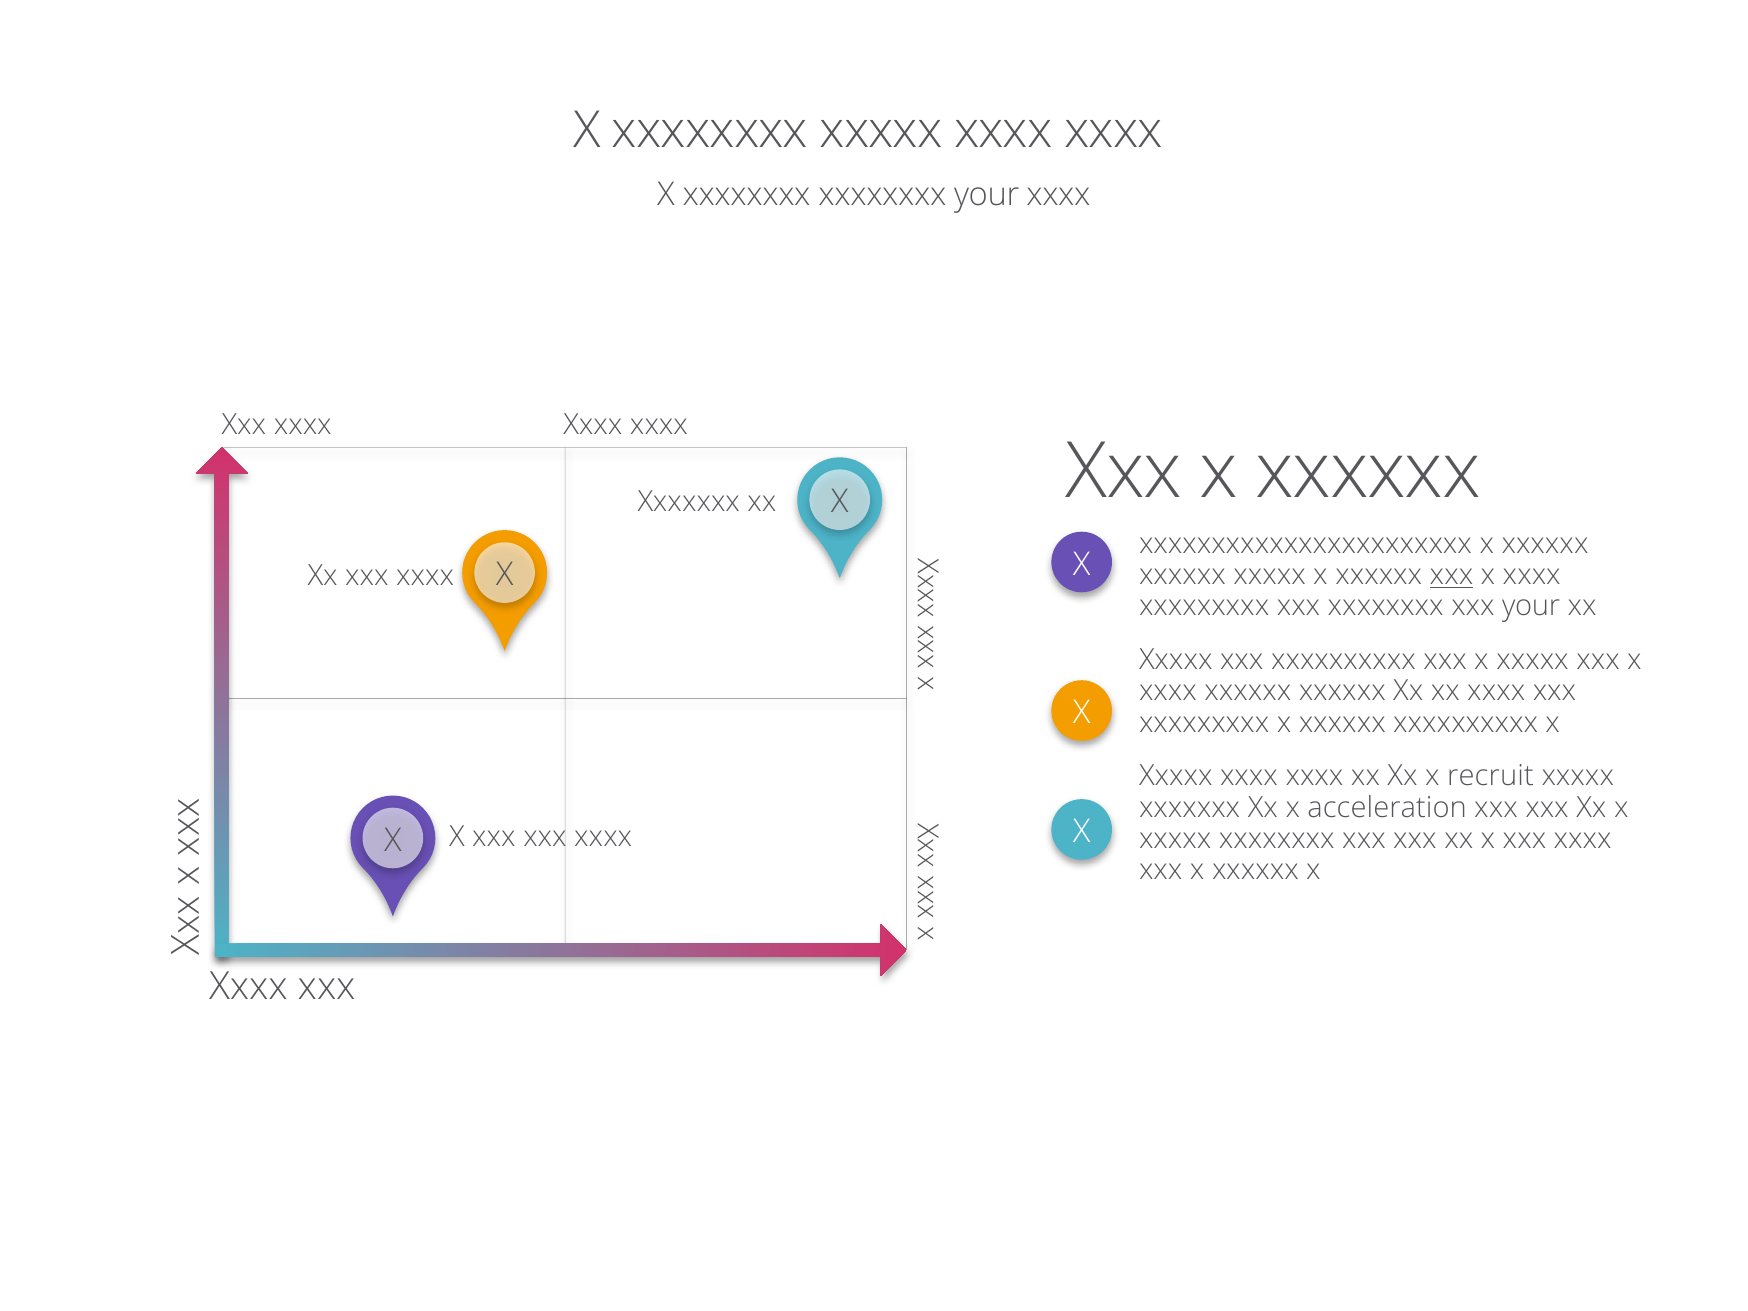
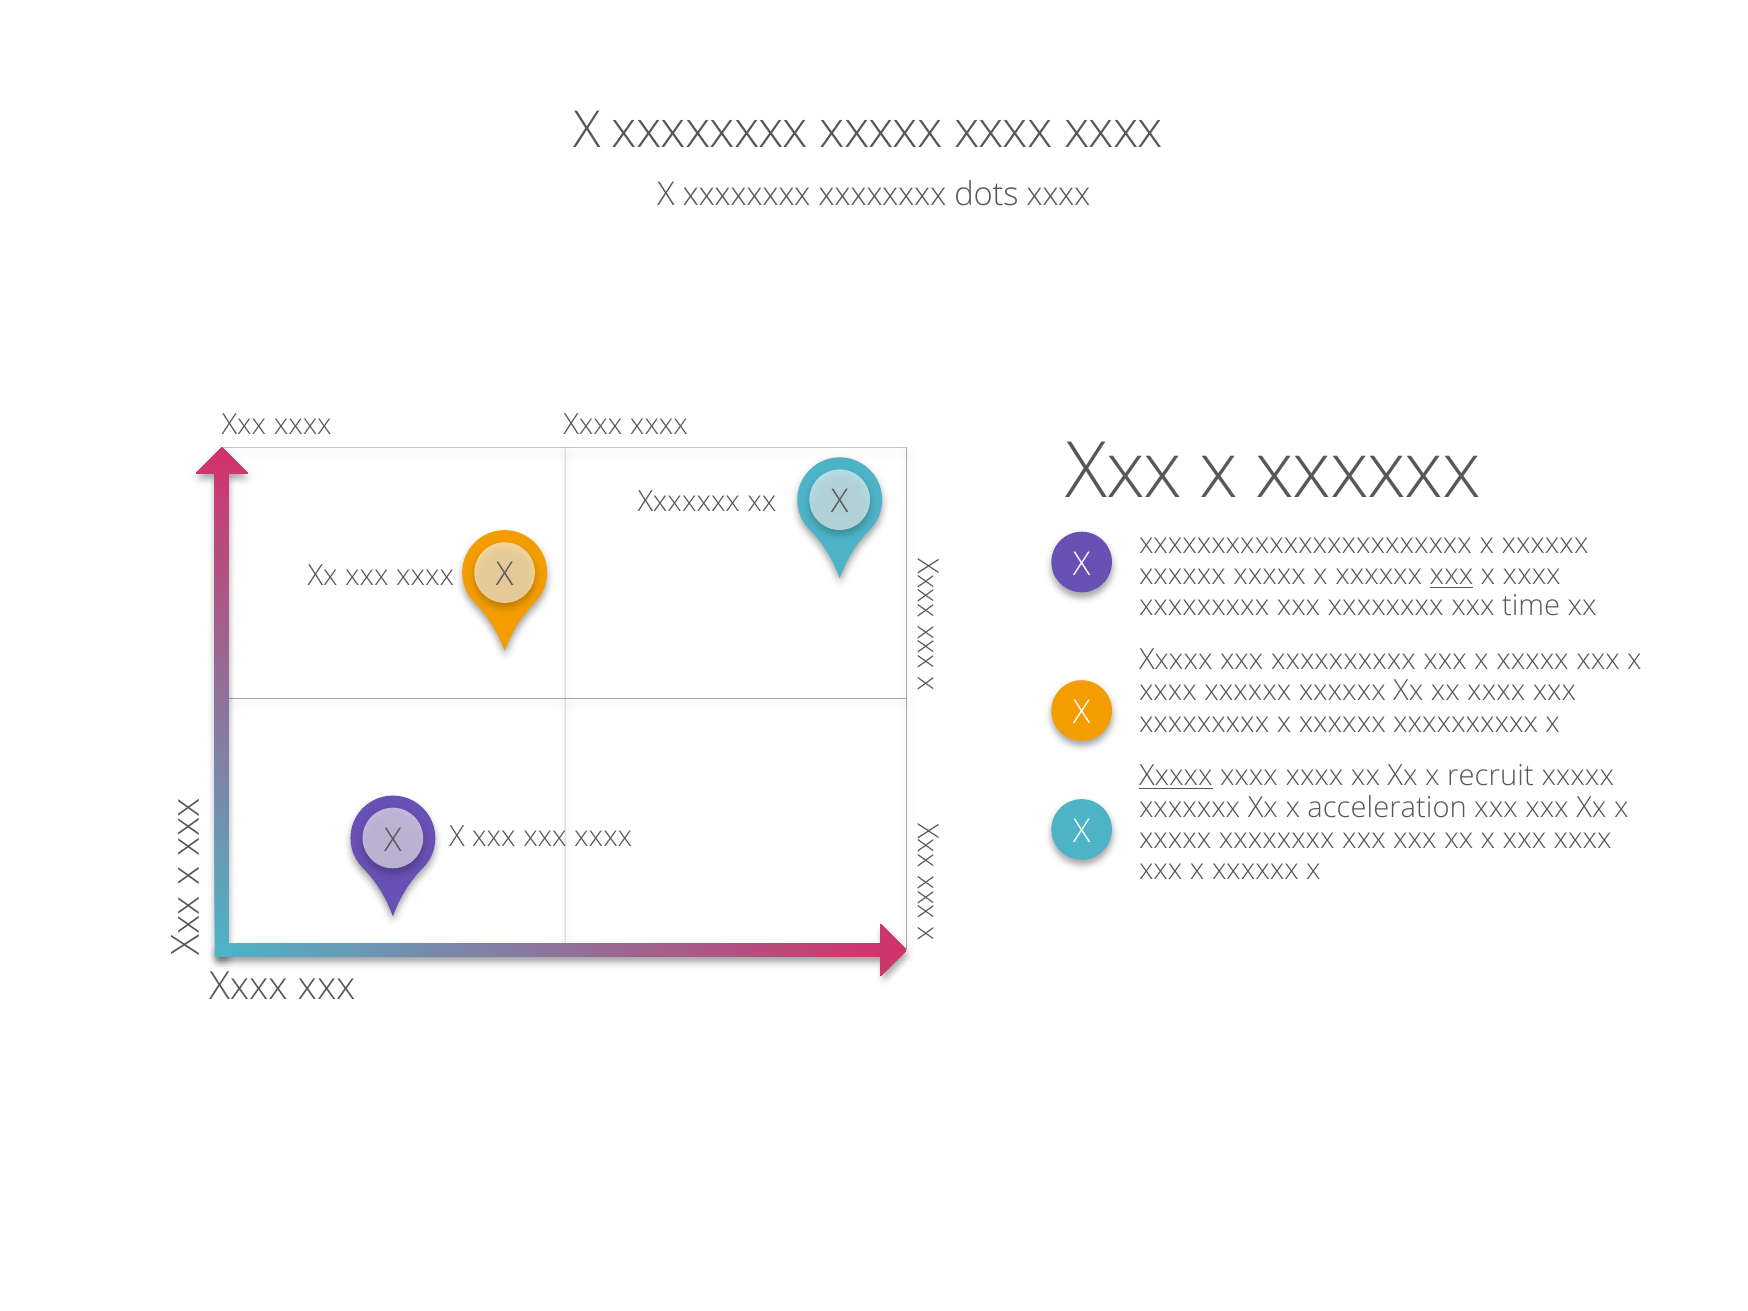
xxxxxxxx your: your -> dots
xxx your: your -> time
Xxxxx at (1176, 776) underline: none -> present
